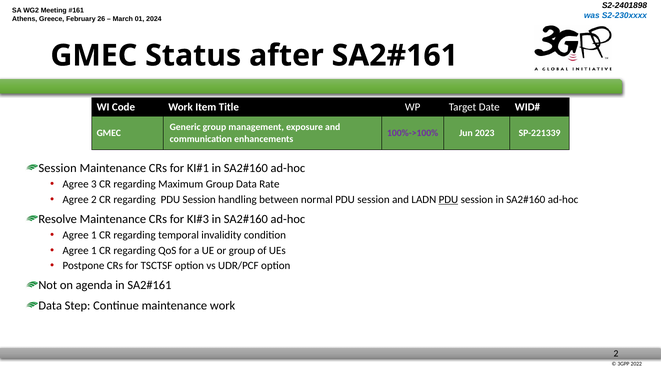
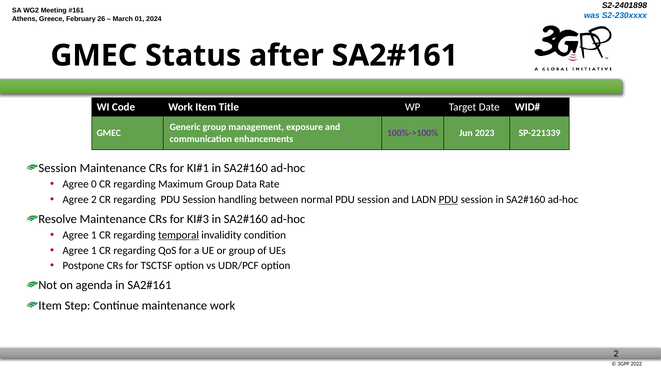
3: 3 -> 0
temporal underline: none -> present
Data at (50, 305): Data -> Item
